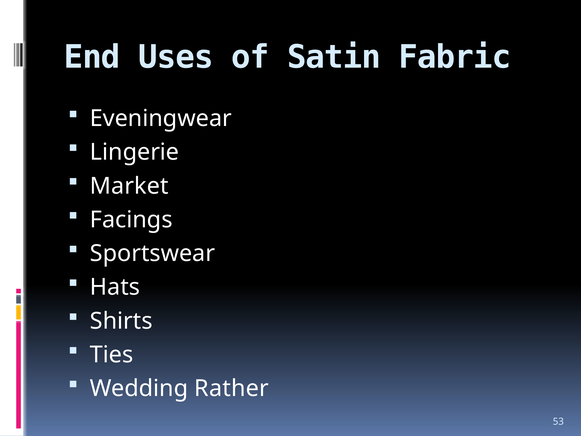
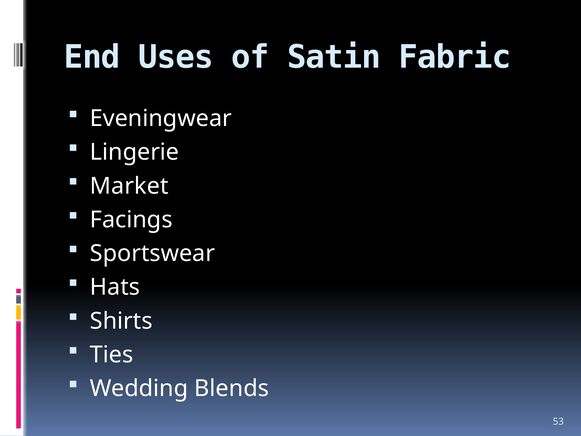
Rather: Rather -> Blends
